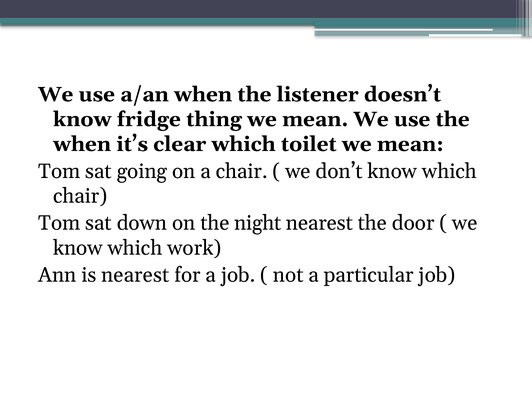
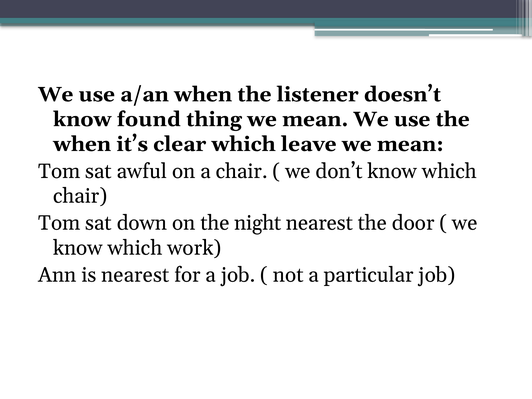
fridge: fridge -> found
toilet: toilet -> leave
going: going -> awful
